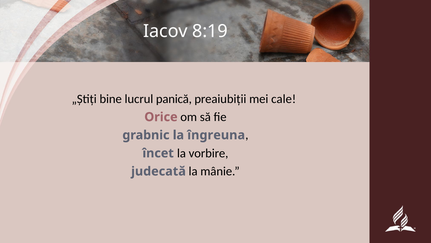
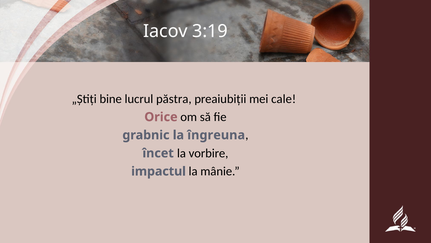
8:19: 8:19 -> 3:19
panică: panică -> păstra
judecată: judecată -> impactul
